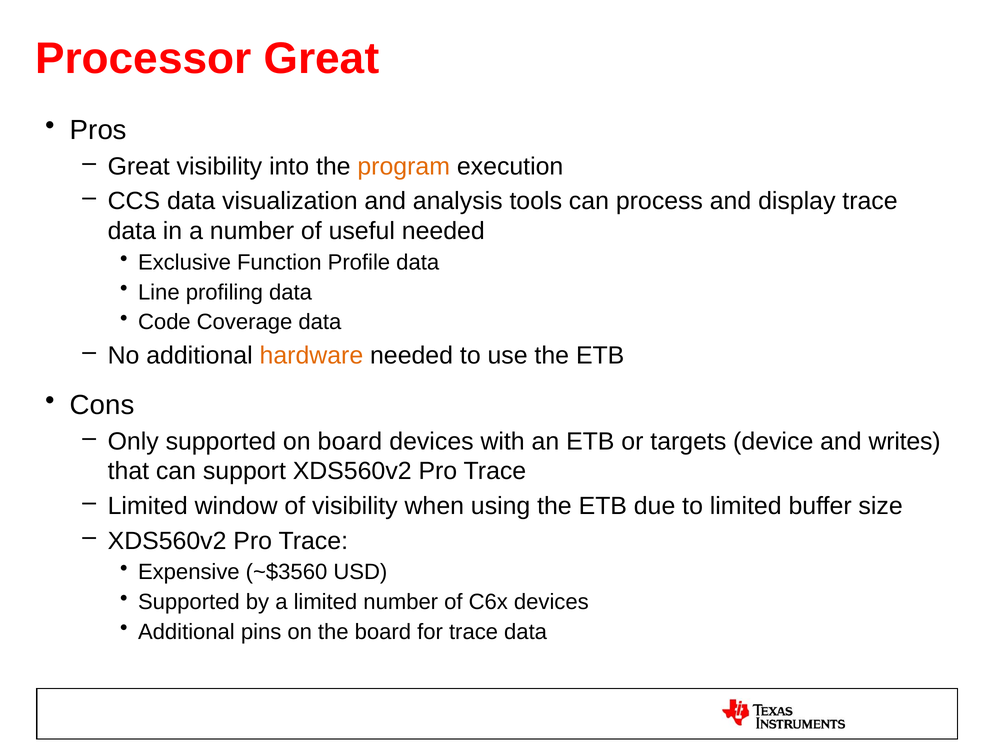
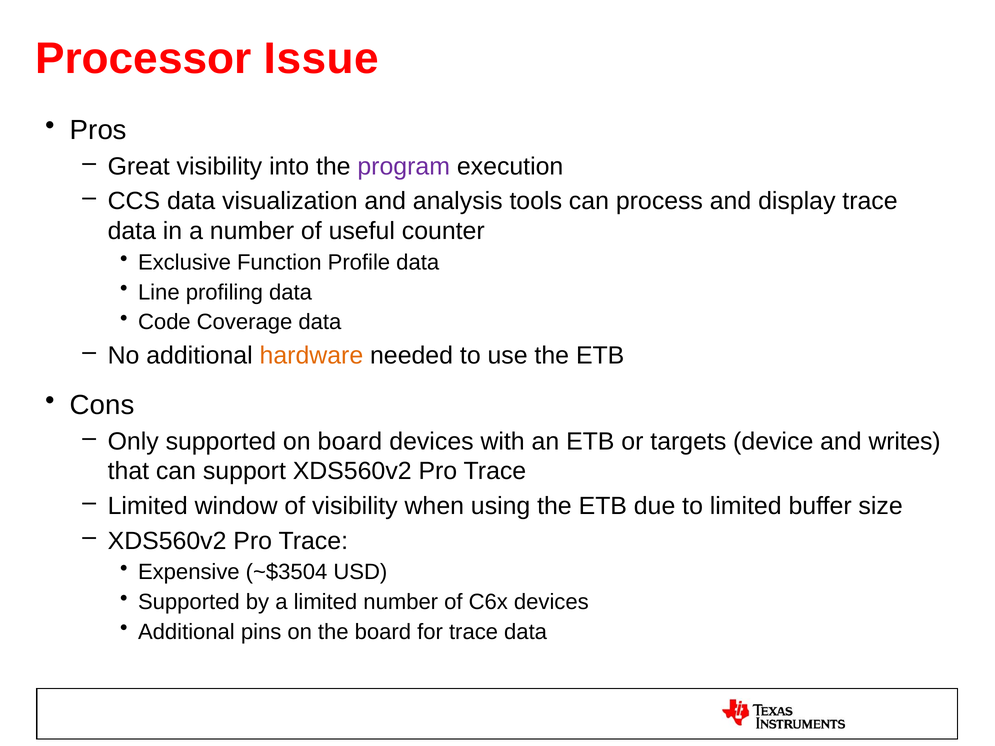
Processor Great: Great -> Issue
program colour: orange -> purple
useful needed: needed -> counter
~$3560: ~$3560 -> ~$3504
